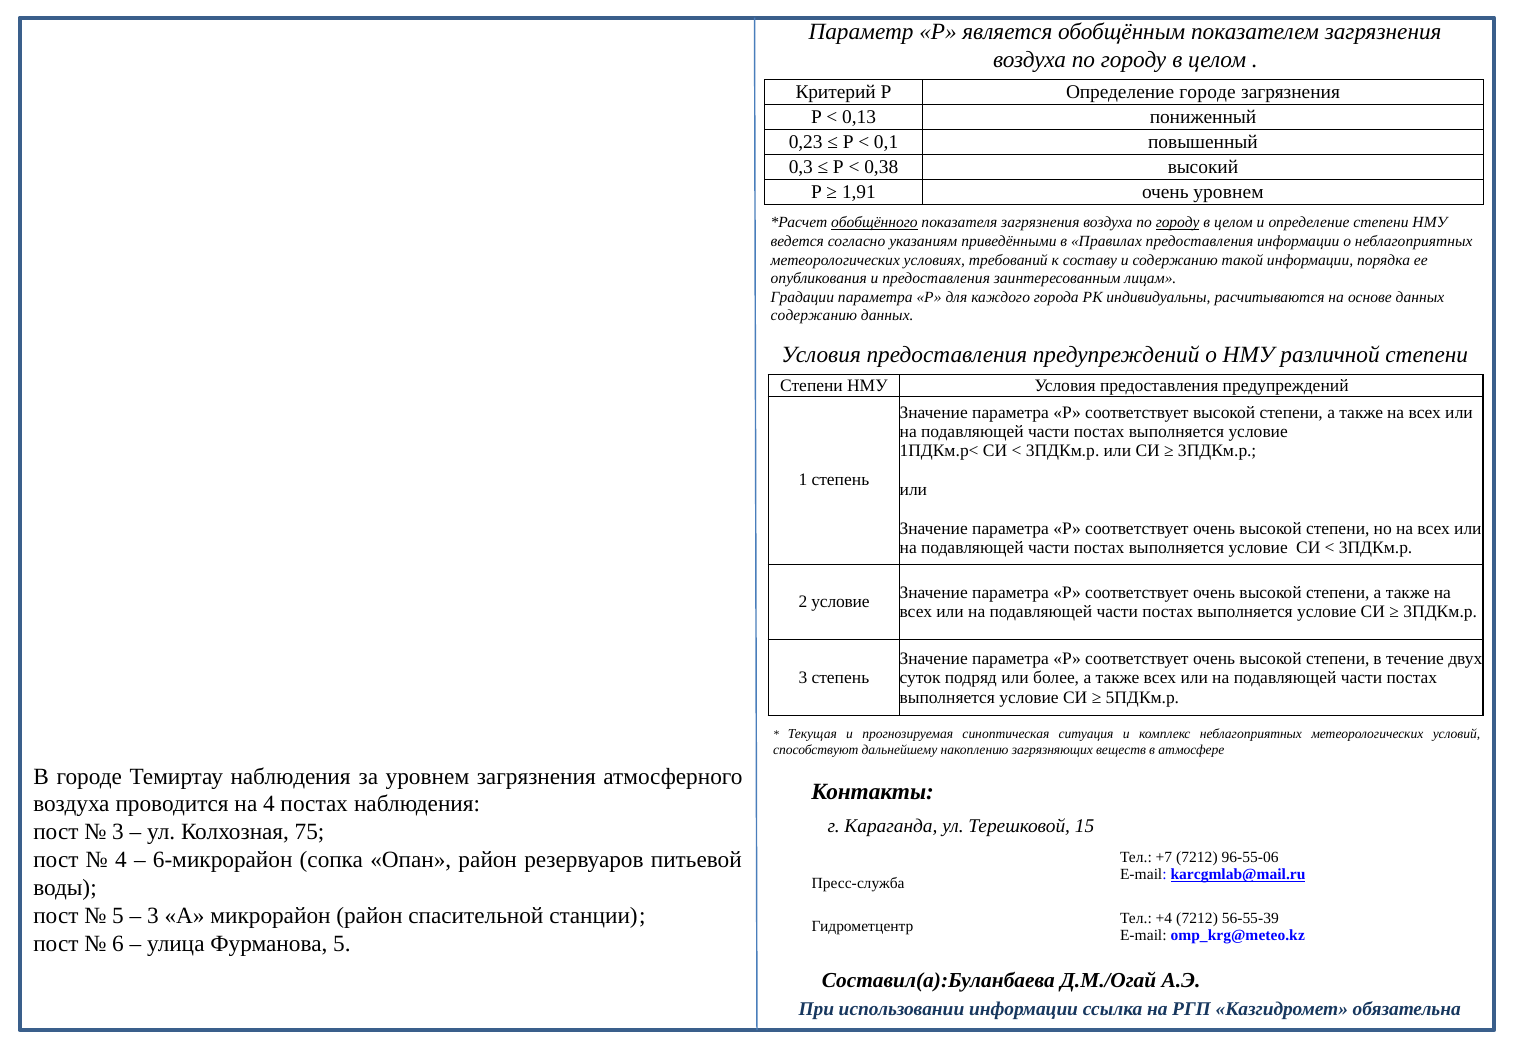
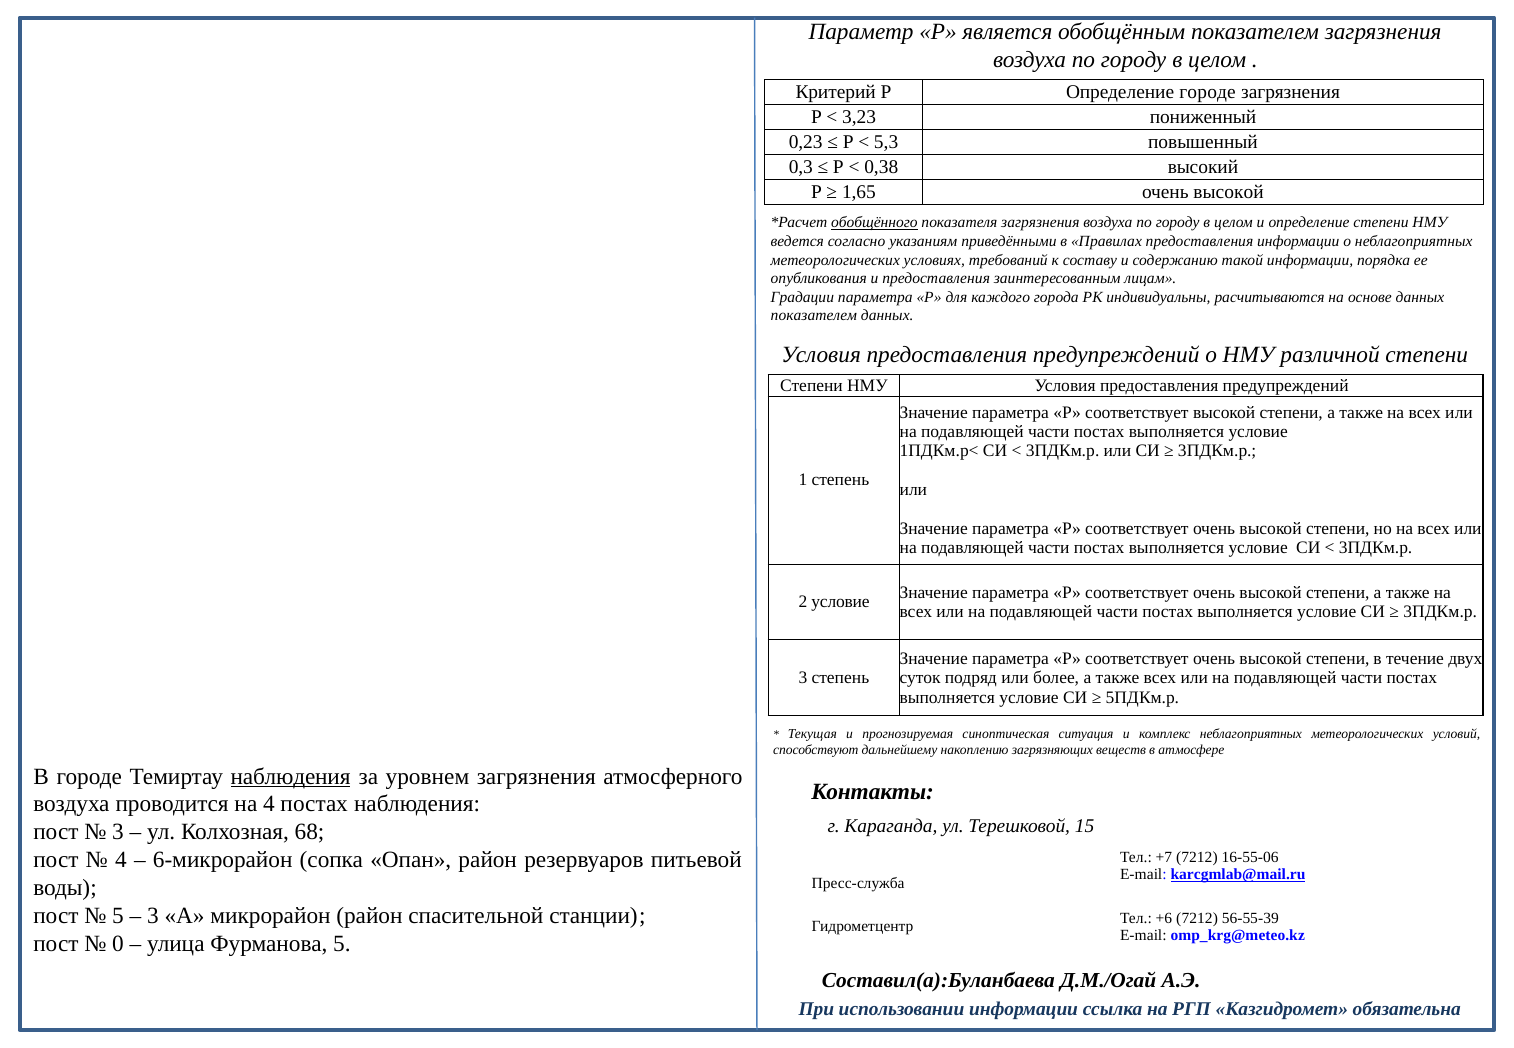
0,13: 0,13 -> 3,23
0,1: 0,1 -> 5,3
1,91: 1,91 -> 1,65
уровнем at (1228, 192): уровнем -> высокой
городу at (1178, 223) underline: present -> none
содержанию at (814, 316): содержанию -> показателем
наблюдения at (291, 776) underline: none -> present
75: 75 -> 68
96-55-06: 96-55-06 -> 16-55-06
+4: +4 -> +6
6: 6 -> 0
